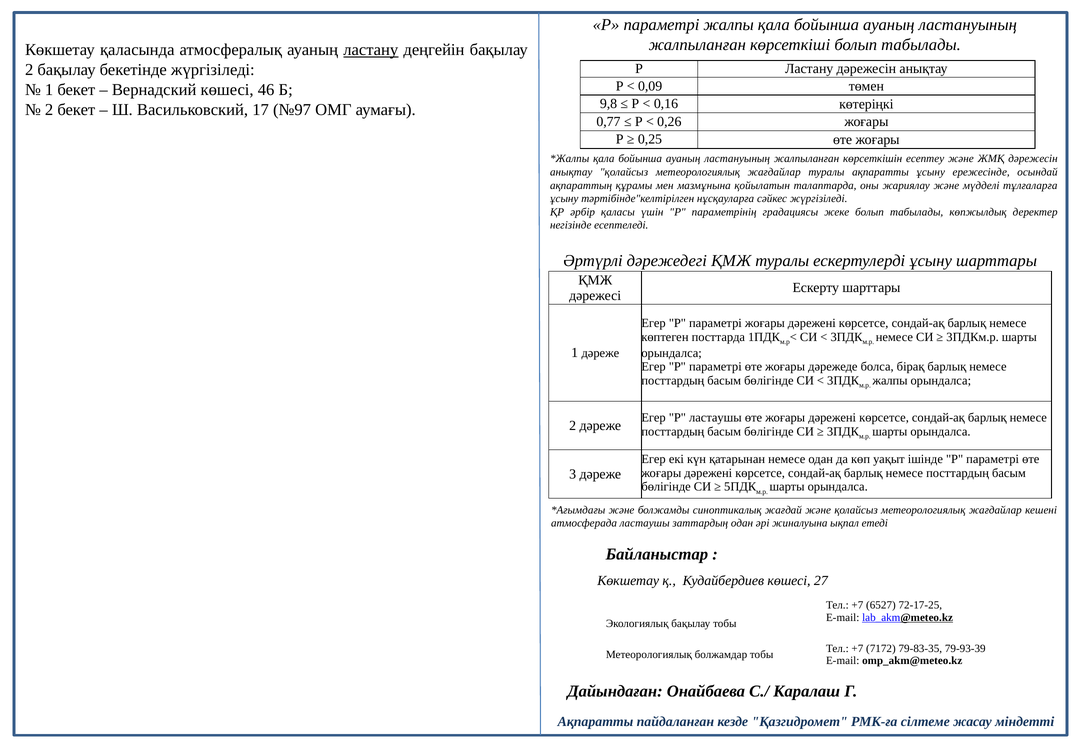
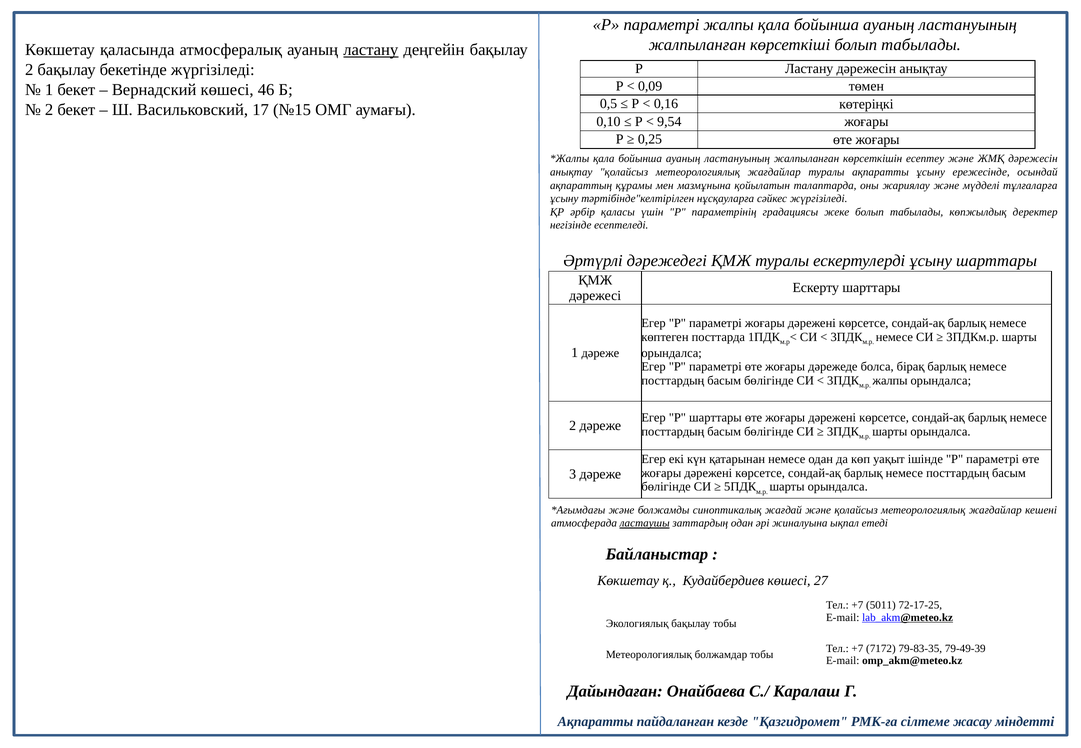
9,8: 9,8 -> 0,5
№97: №97 -> №15
0,77: 0,77 -> 0,10
0,26: 0,26 -> 9,54
Р ластаушы: ластаушы -> шарттары
ластаушы at (645, 523) underline: none -> present
6527: 6527 -> 5011
79-93-39: 79-93-39 -> 79-49-39
